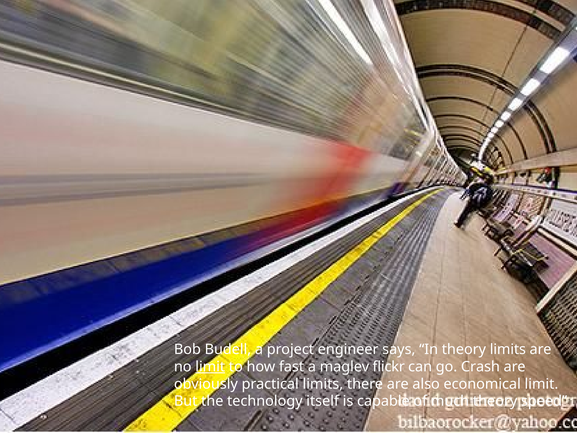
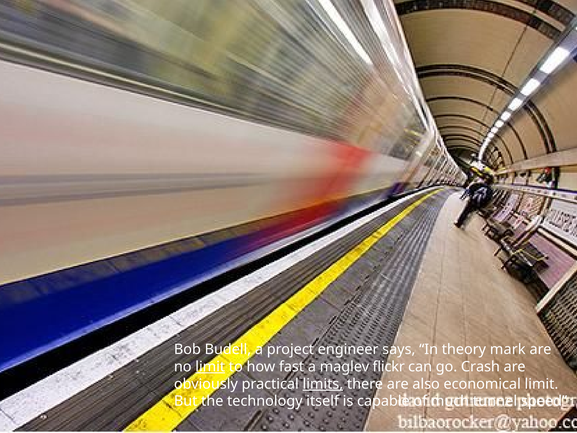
theory limits: limits -> mark
limits at (323, 384) underline: none -> present
much theory: theory -> tunnel
